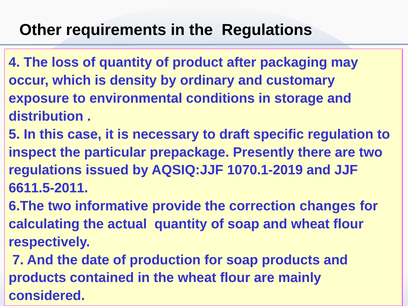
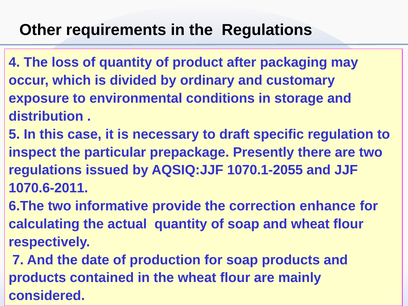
density: density -> divided
1070.1-2019: 1070.1-2019 -> 1070.1-2055
6611.5-2011: 6611.5-2011 -> 1070.6-2011
changes: changes -> enhance
